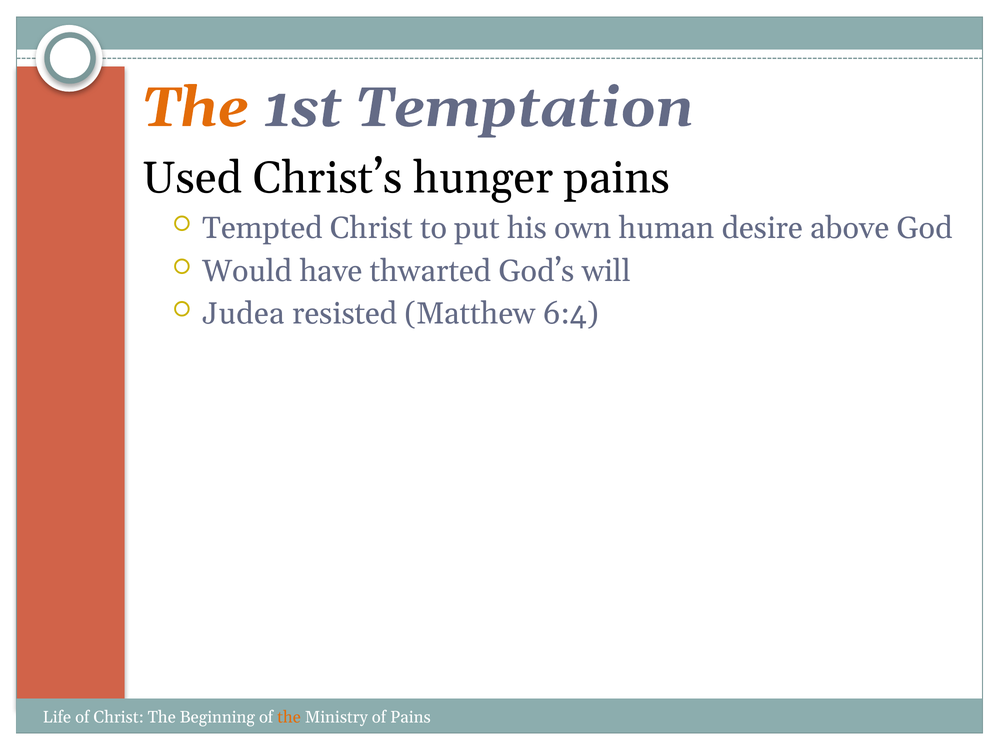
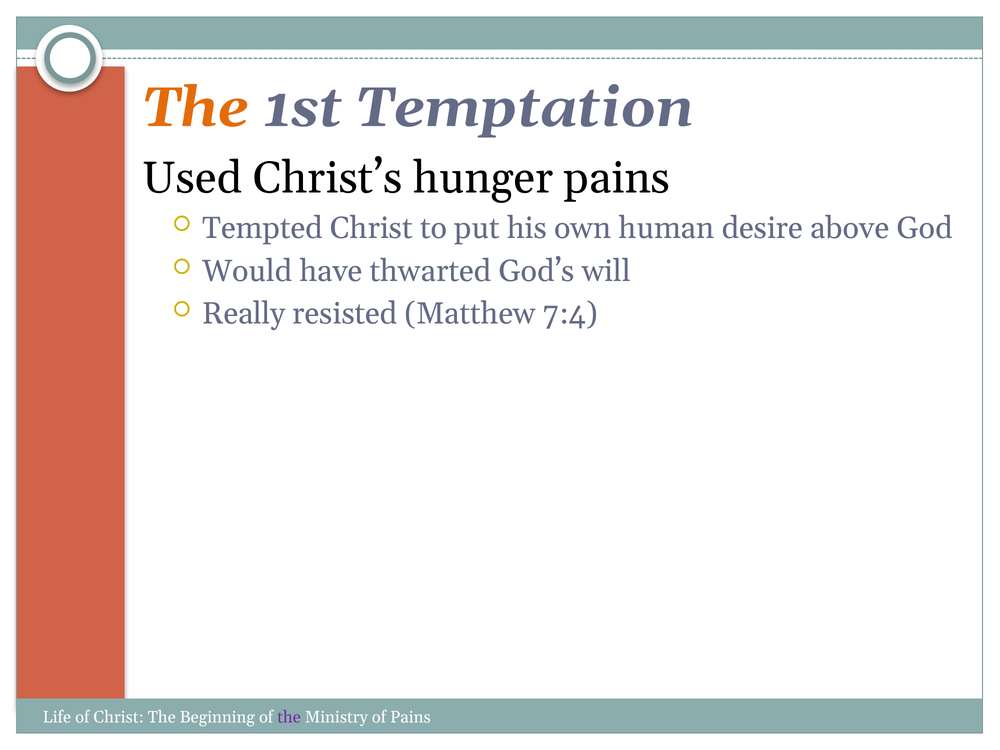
Judea: Judea -> Really
6:4: 6:4 -> 7:4
the at (289, 717) colour: orange -> purple
